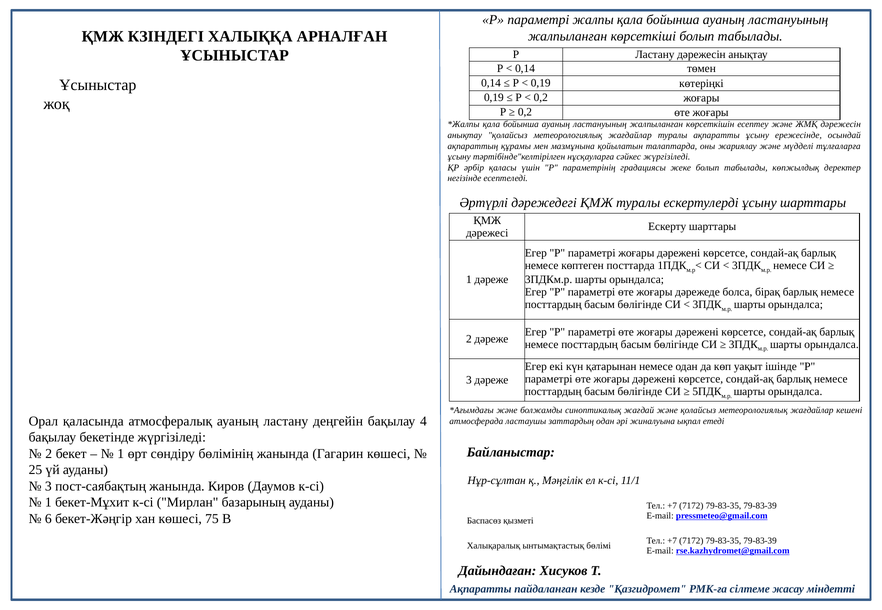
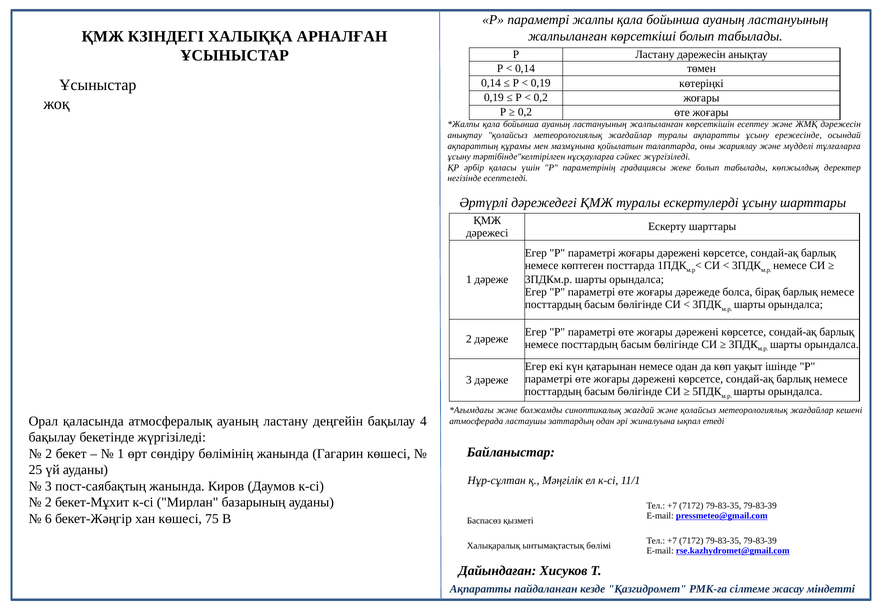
1 at (48, 503): 1 -> 2
